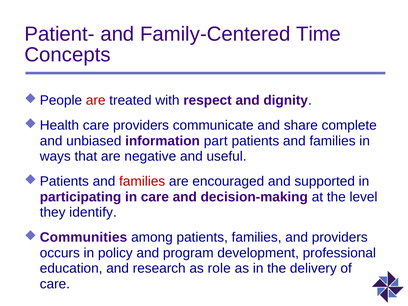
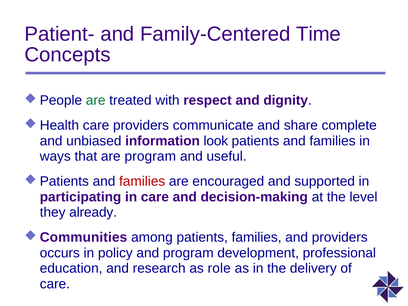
are at (96, 100) colour: red -> green
part: part -> look
are negative: negative -> program
identify: identify -> already
